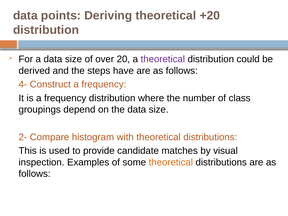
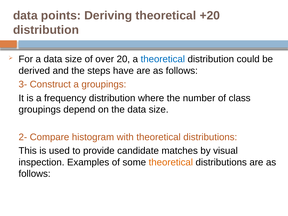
theoretical at (163, 59) colour: purple -> blue
4-: 4- -> 3-
Construct a frequency: frequency -> groupings
